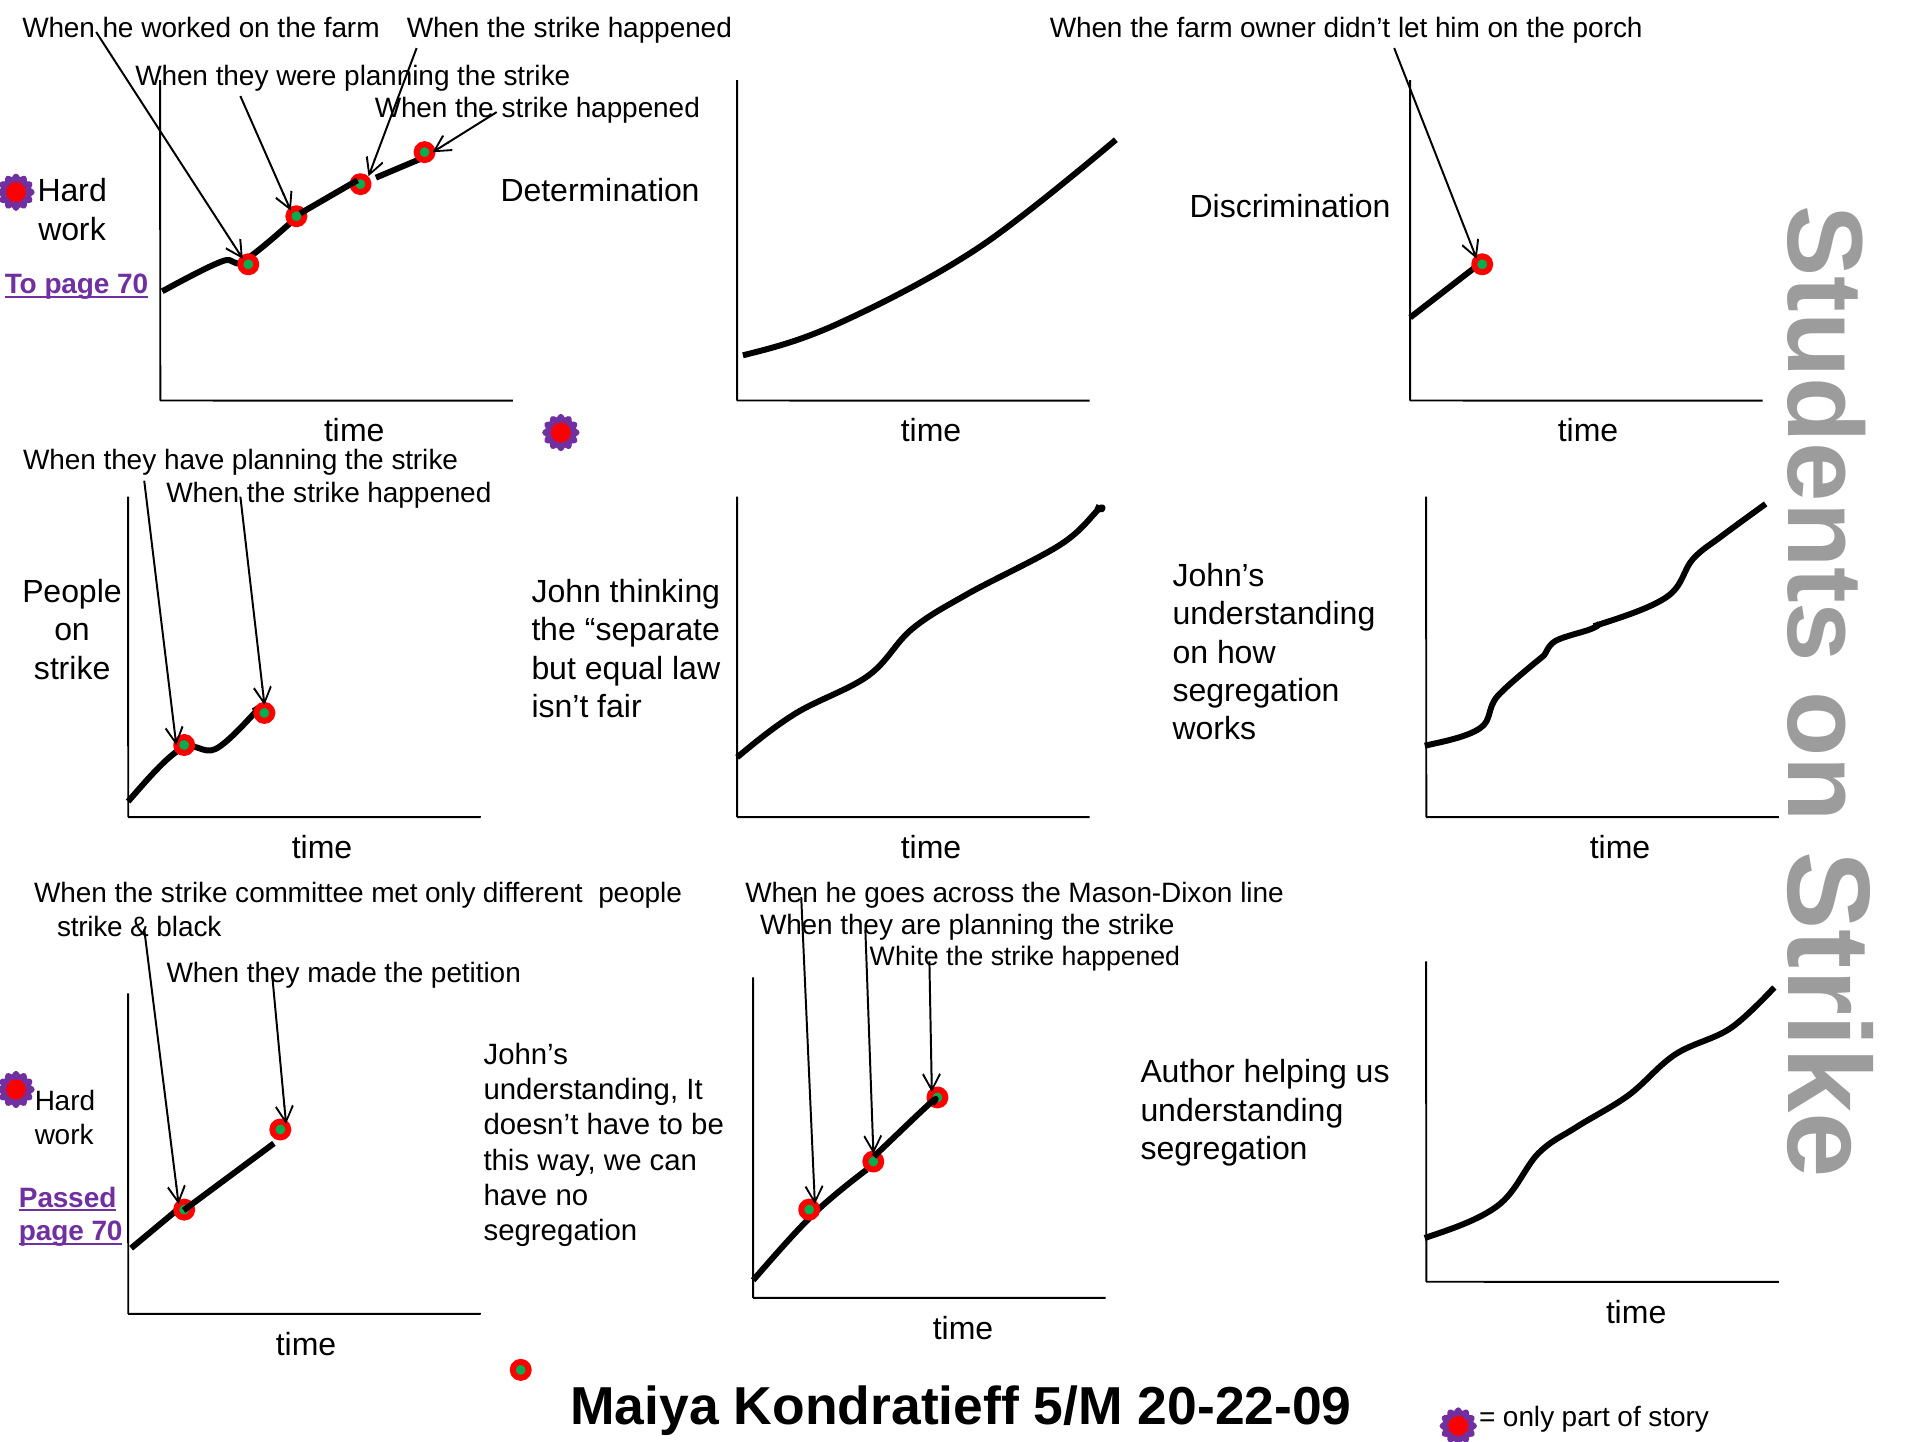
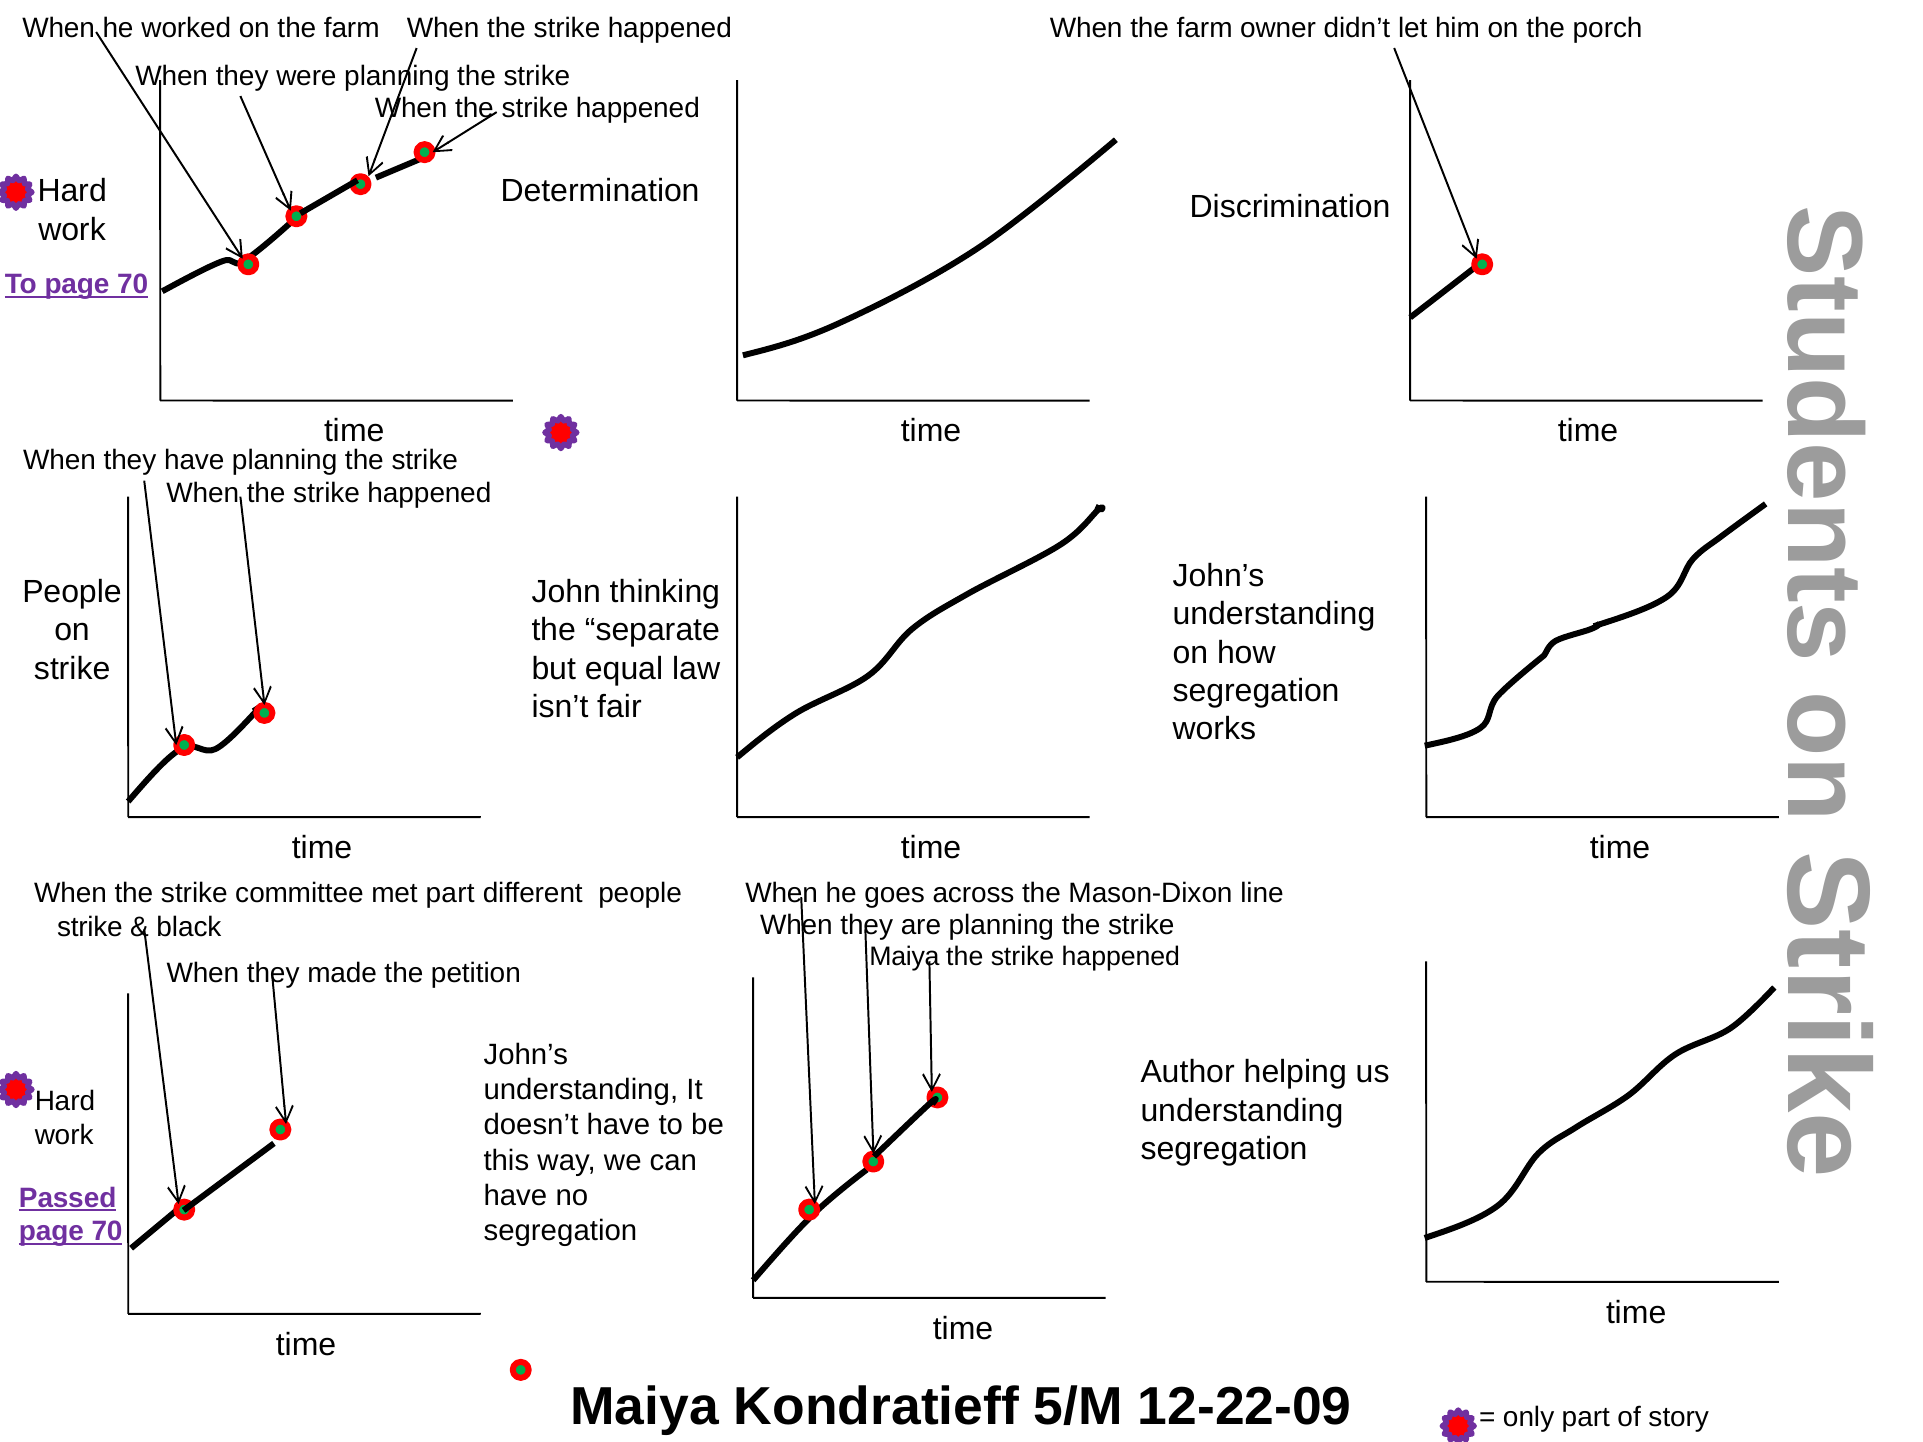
met only: only -> part
White at (904, 957): White -> Maiya
20-22-09: 20-22-09 -> 12-22-09
